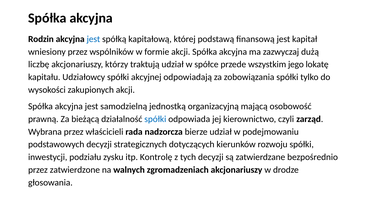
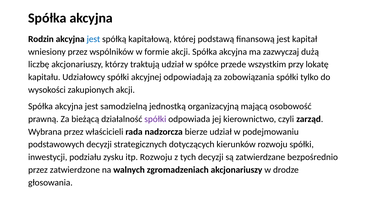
jego: jego -> przy
spółki at (155, 119) colour: blue -> purple
itp Kontrolę: Kontrolę -> Rozwoju
